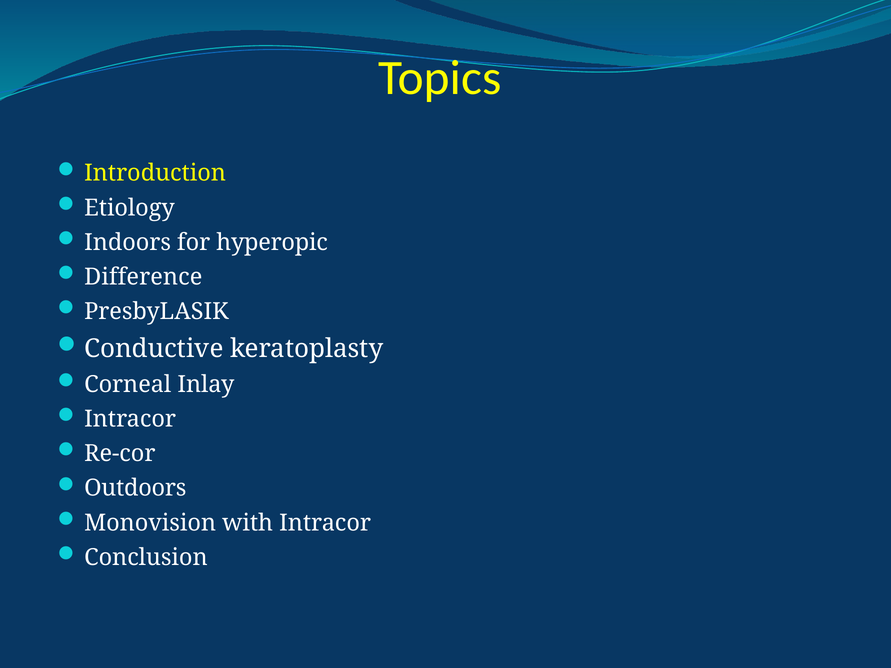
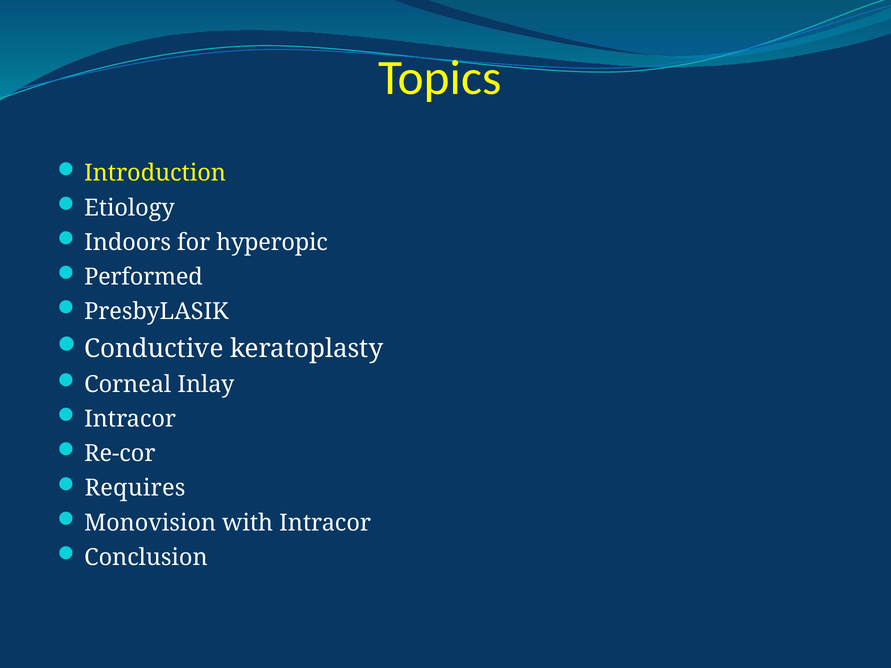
Difference: Difference -> Performed
Outdoors: Outdoors -> Requires
